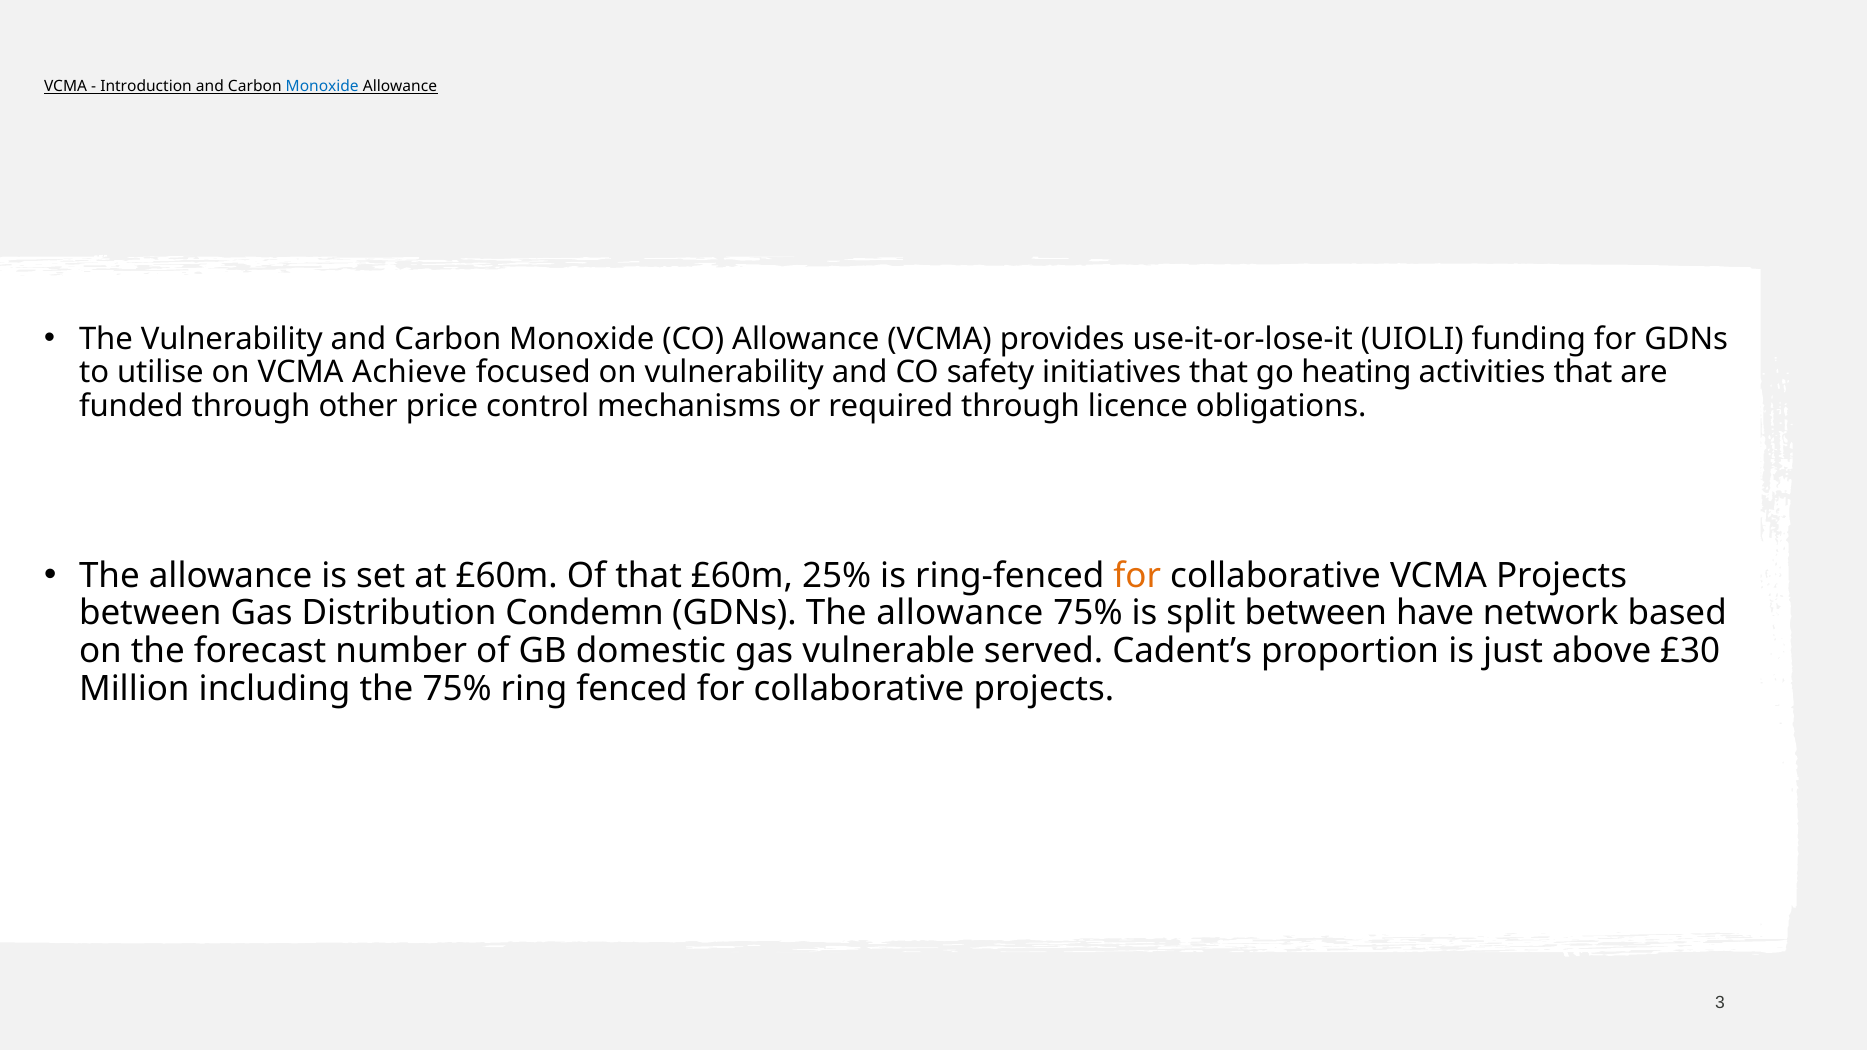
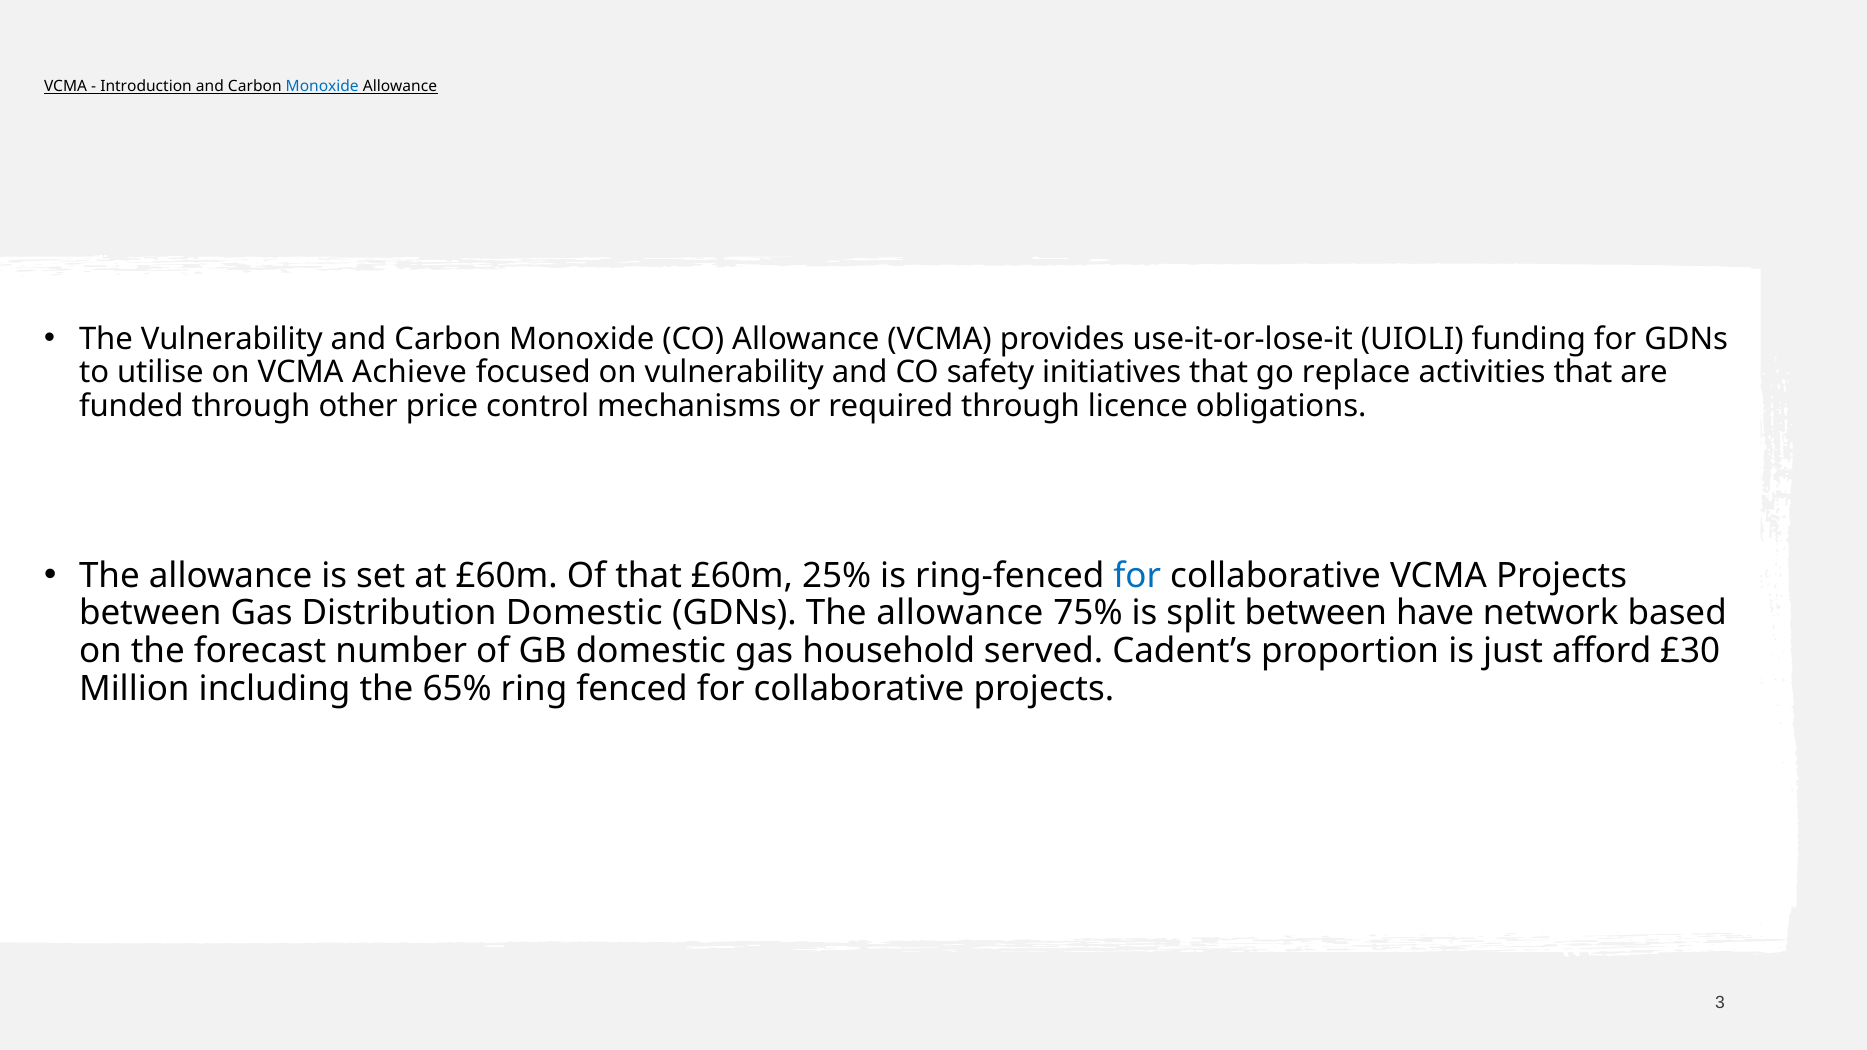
heating: heating -> replace
for at (1137, 576) colour: orange -> blue
Distribution Condemn: Condemn -> Domestic
vulnerable: vulnerable -> household
above: above -> afford
the 75%: 75% -> 65%
